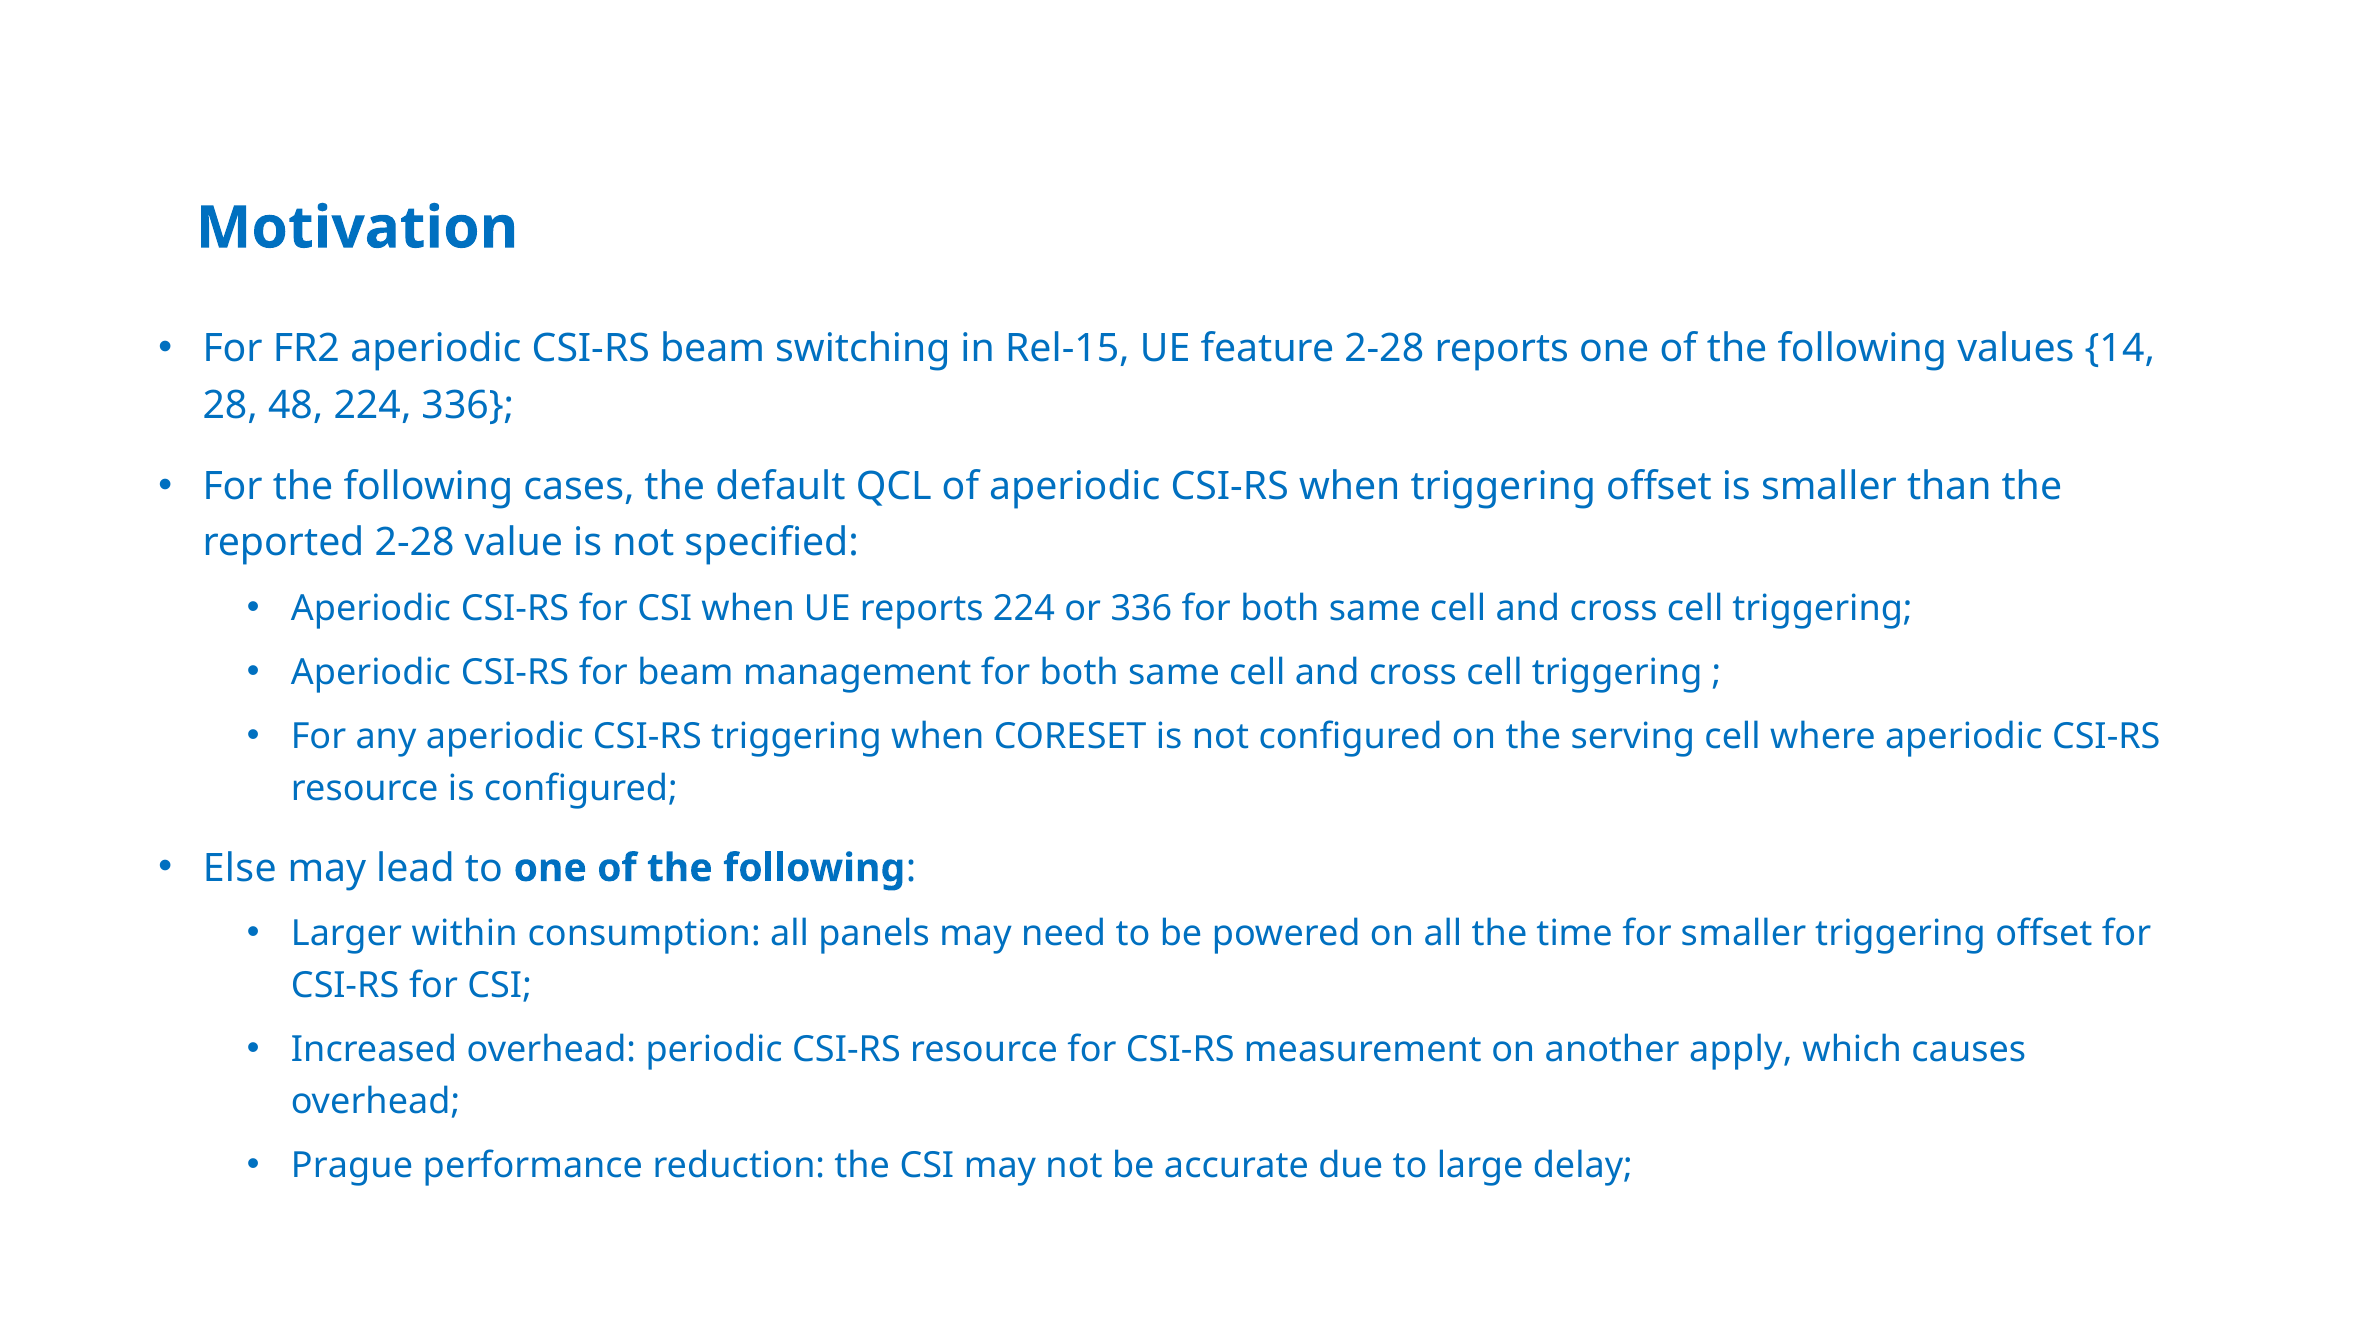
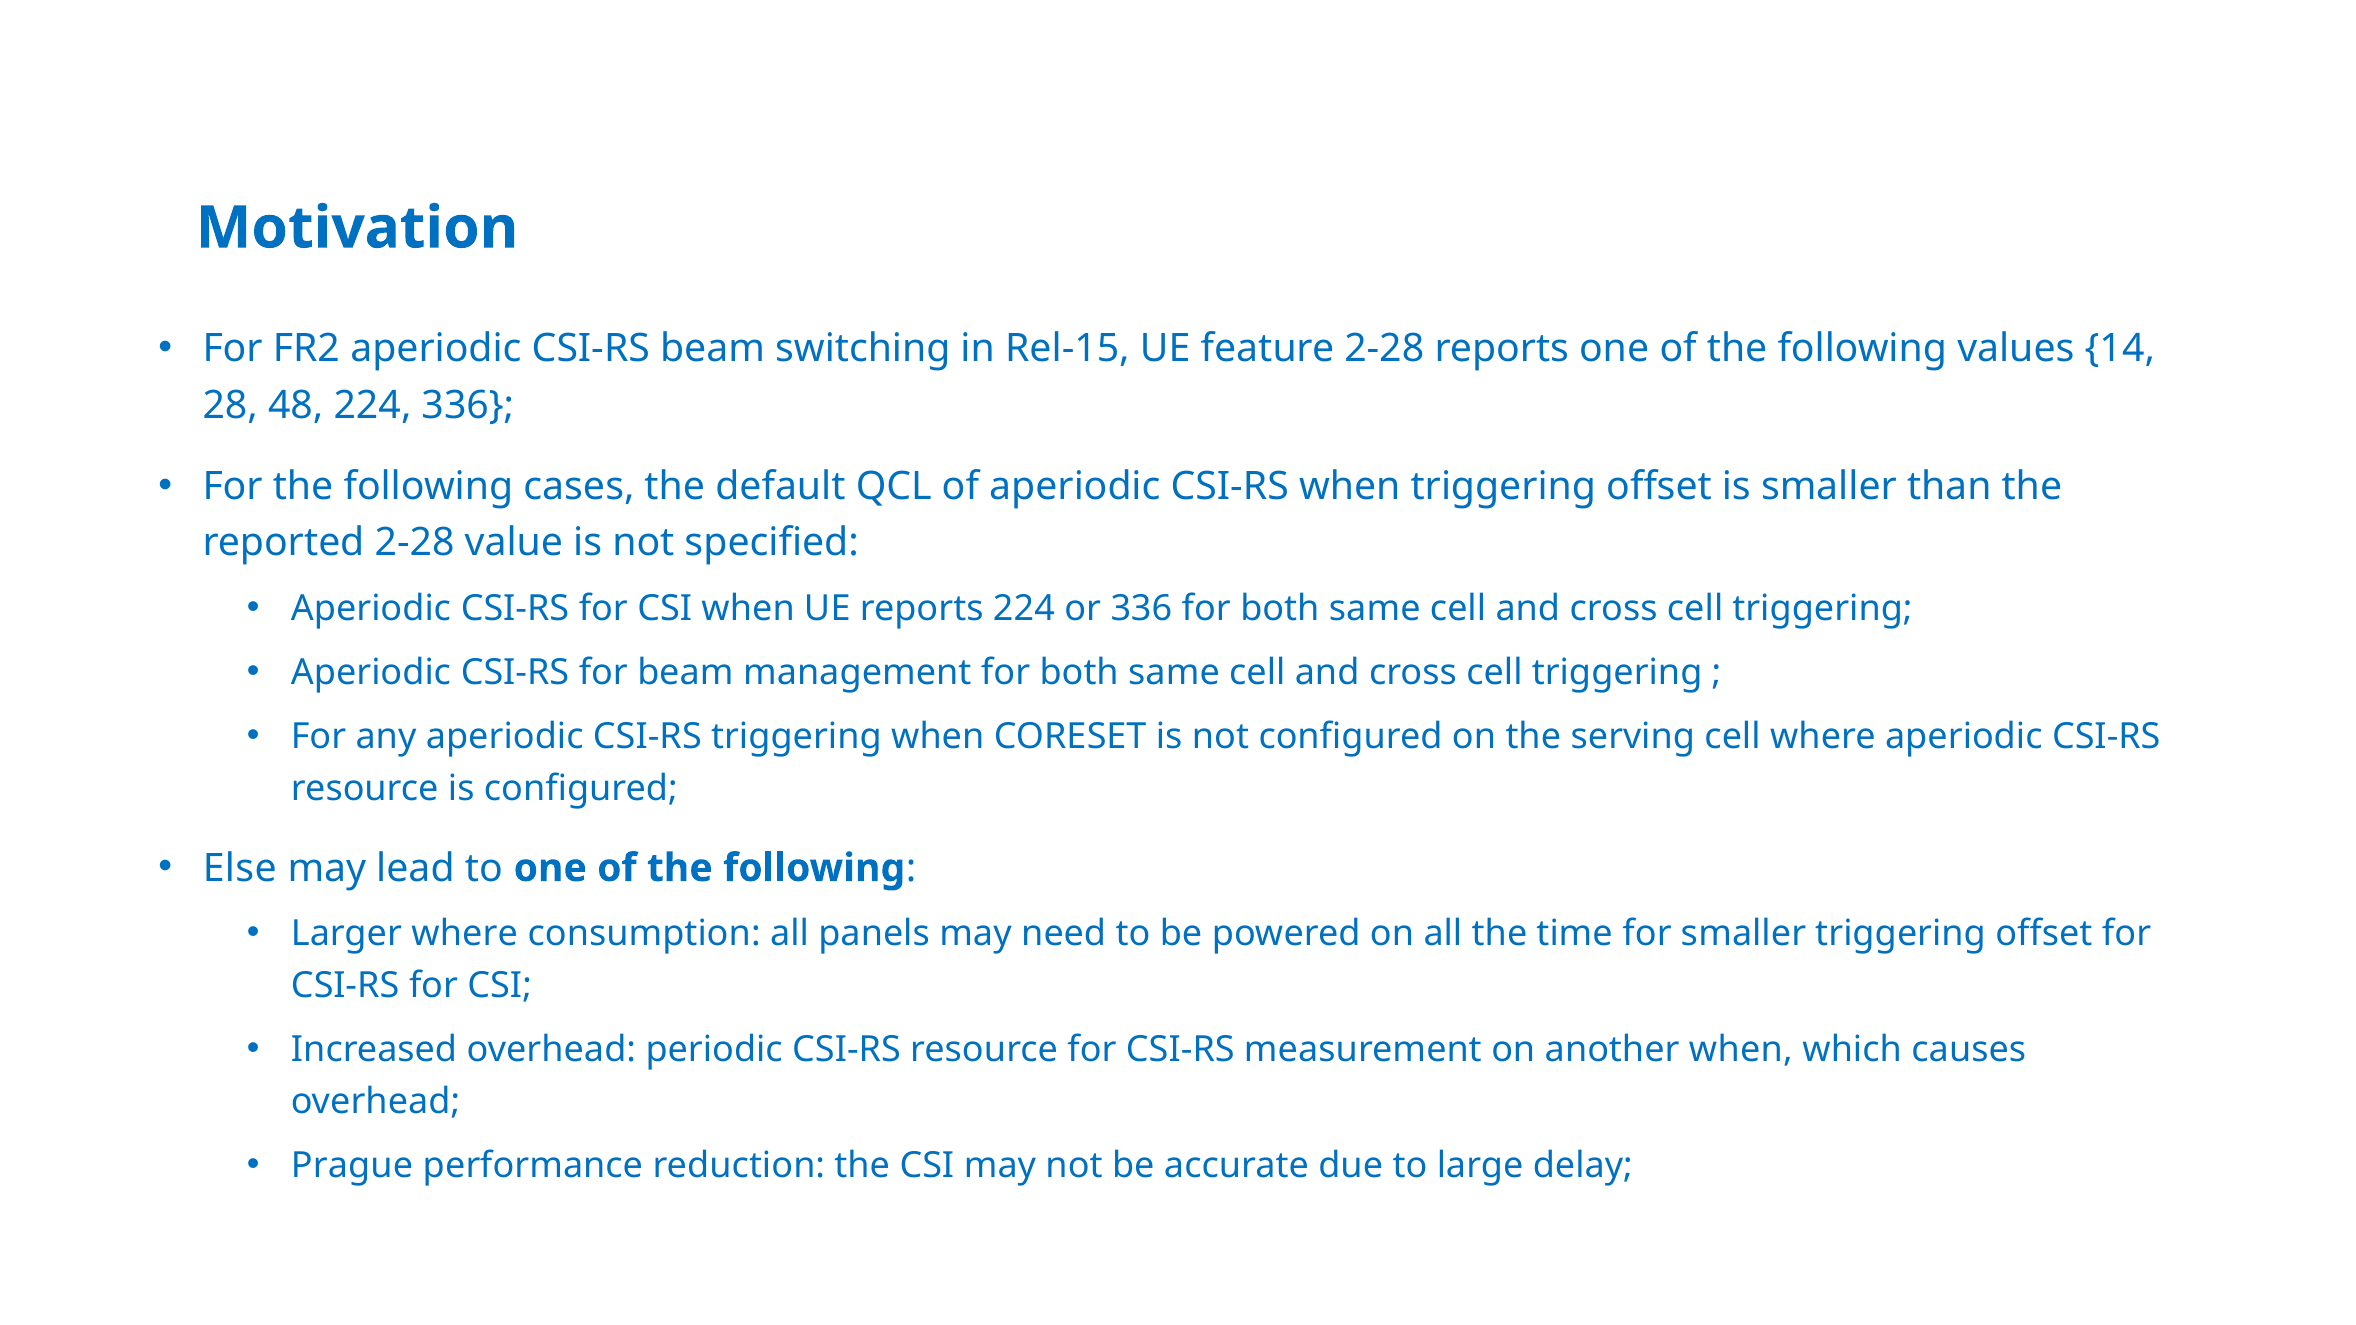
Larger within: within -> where
another apply: apply -> when
